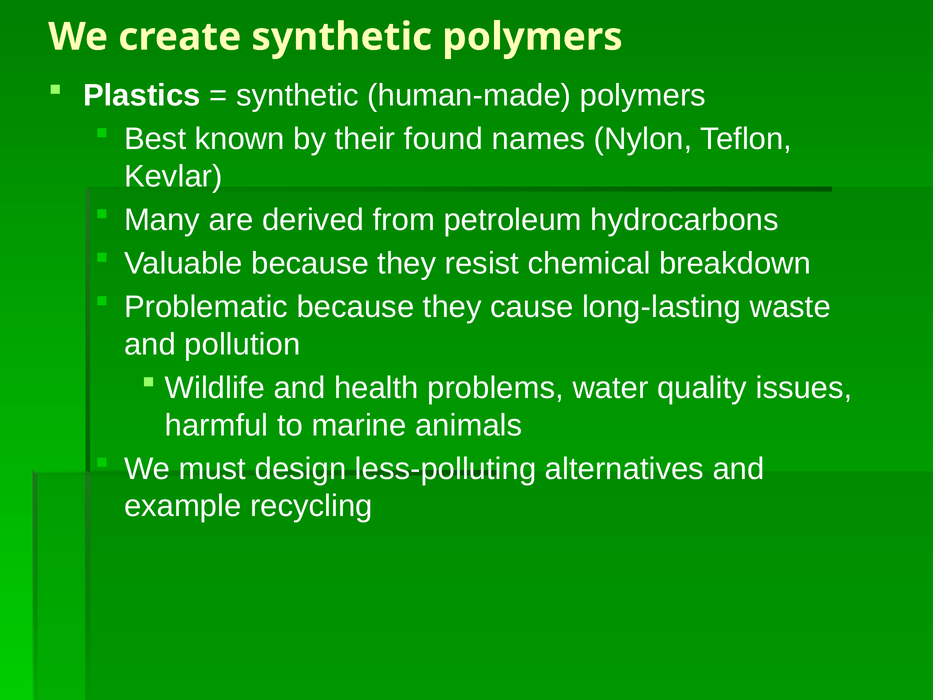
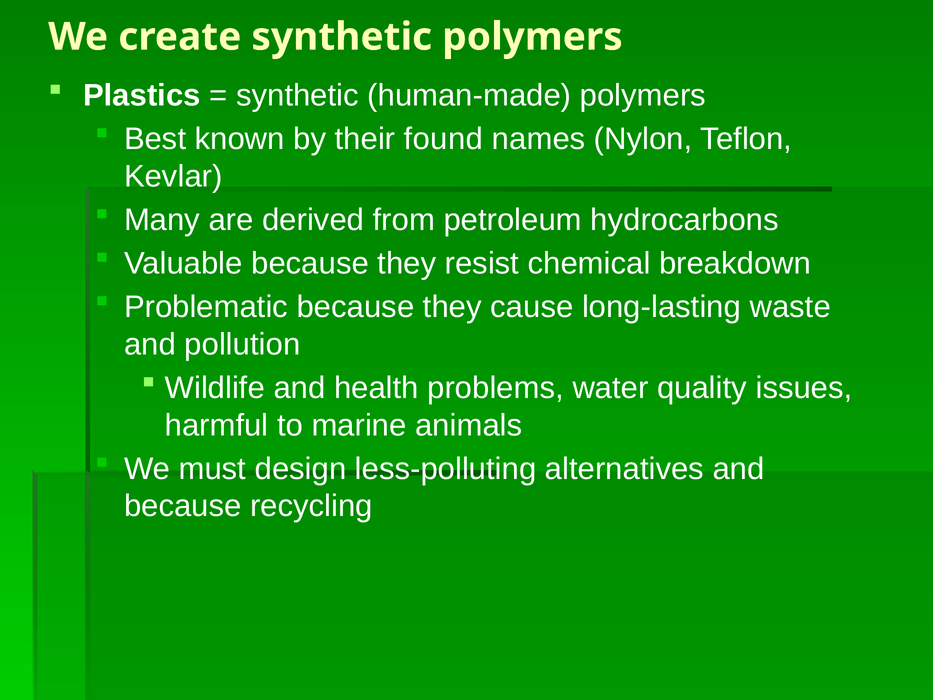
example at (183, 506): example -> because
